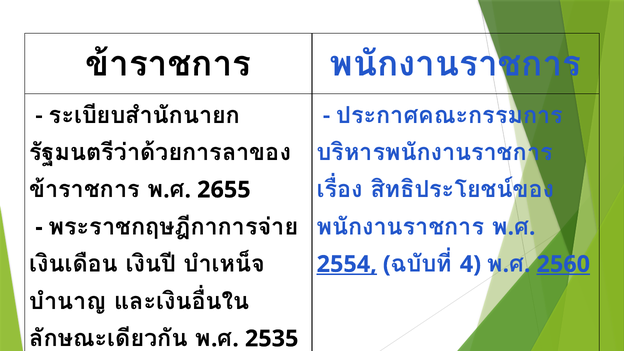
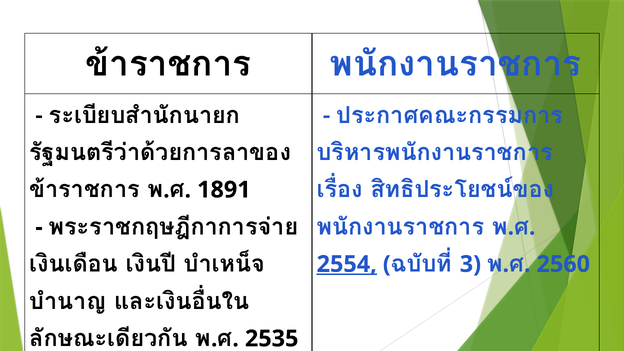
2655: 2655 -> 1891
4 at (470, 264): 4 -> 3
2560 underline: present -> none
